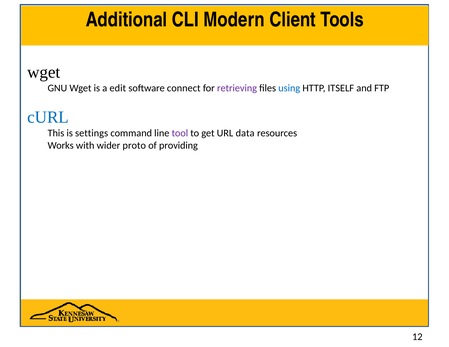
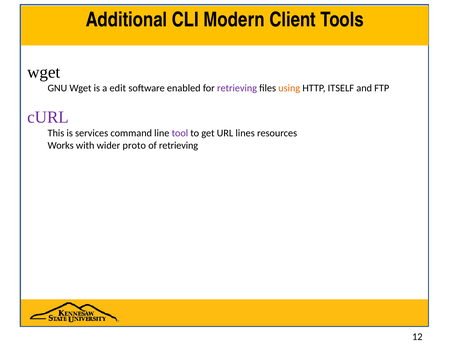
connect: connect -> enabled
using colour: blue -> orange
cURL colour: blue -> purple
settings: settings -> services
data: data -> lines
of providing: providing -> retrieving
